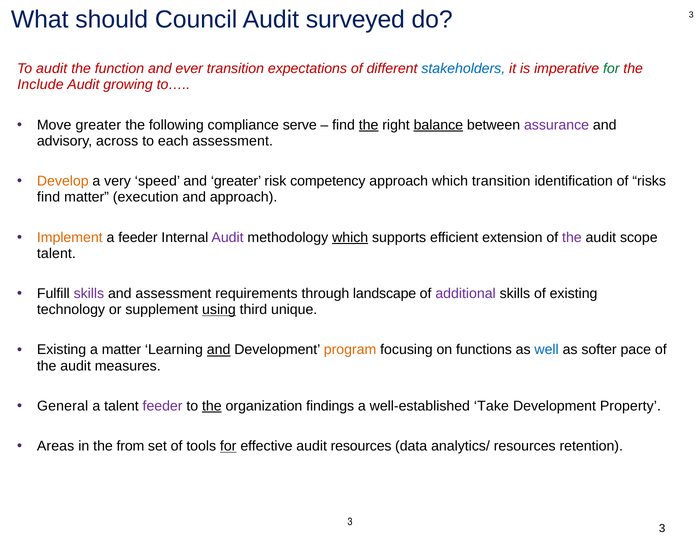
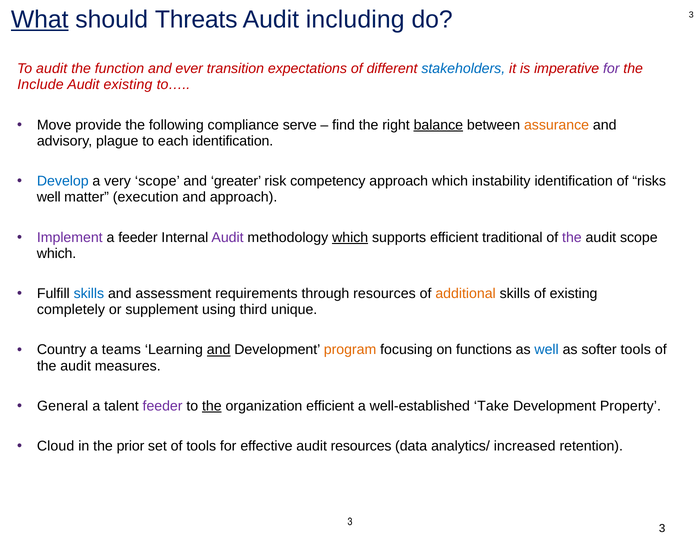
What underline: none -> present
Council: Council -> Threats
surveyed: surveyed -> including
for at (611, 69) colour: green -> purple
Audit growing: growing -> existing
Move greater: greater -> provide
the at (369, 125) underline: present -> none
assurance colour: purple -> orange
across: across -> plague
each assessment: assessment -> identification
Develop colour: orange -> blue
very speed: speed -> scope
which transition: transition -> instability
find at (49, 197): find -> well
Implement colour: orange -> purple
extension: extension -> traditional
talent at (56, 253): talent -> which
skills at (89, 294) colour: purple -> blue
through landscape: landscape -> resources
additional colour: purple -> orange
technology: technology -> completely
using underline: present -> none
Existing at (62, 350): Existing -> Country
a matter: matter -> teams
softer pace: pace -> tools
organization findings: findings -> efficient
Areas: Areas -> Cloud
from: from -> prior
for at (228, 446) underline: present -> none
analytics/ resources: resources -> increased
